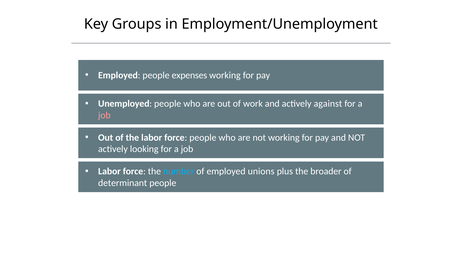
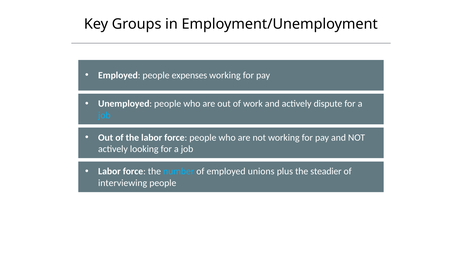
against: against -> dispute
job at (104, 115) colour: pink -> light blue
broader: broader -> steadier
determinant: determinant -> interviewing
